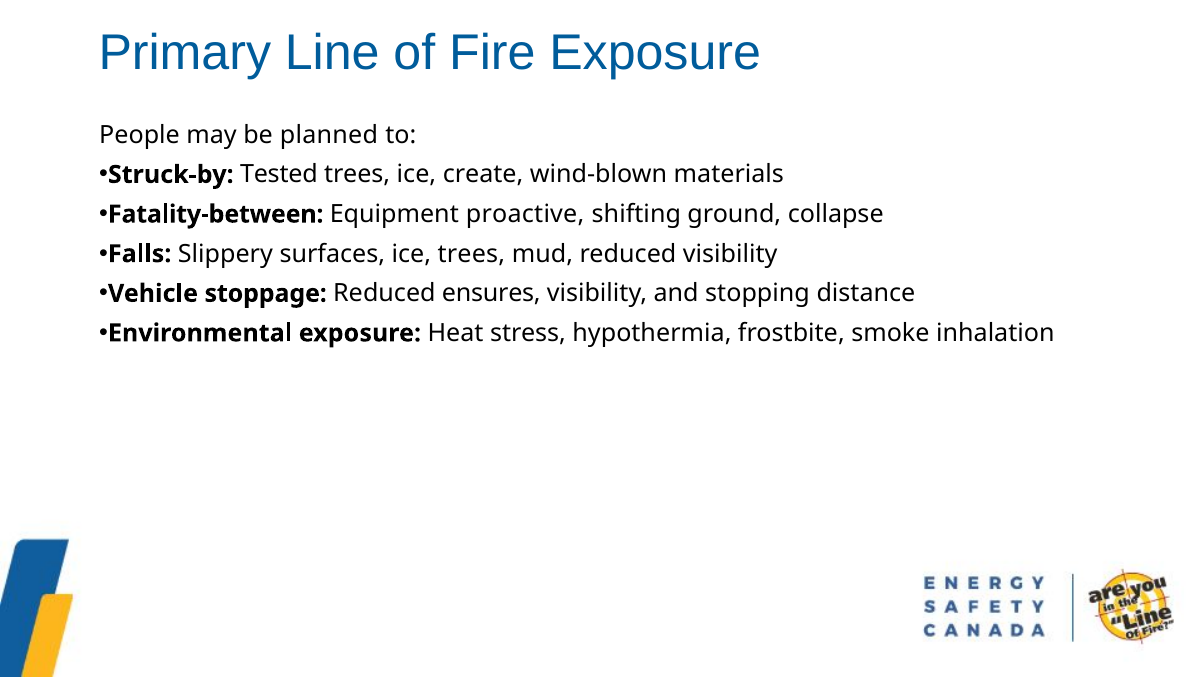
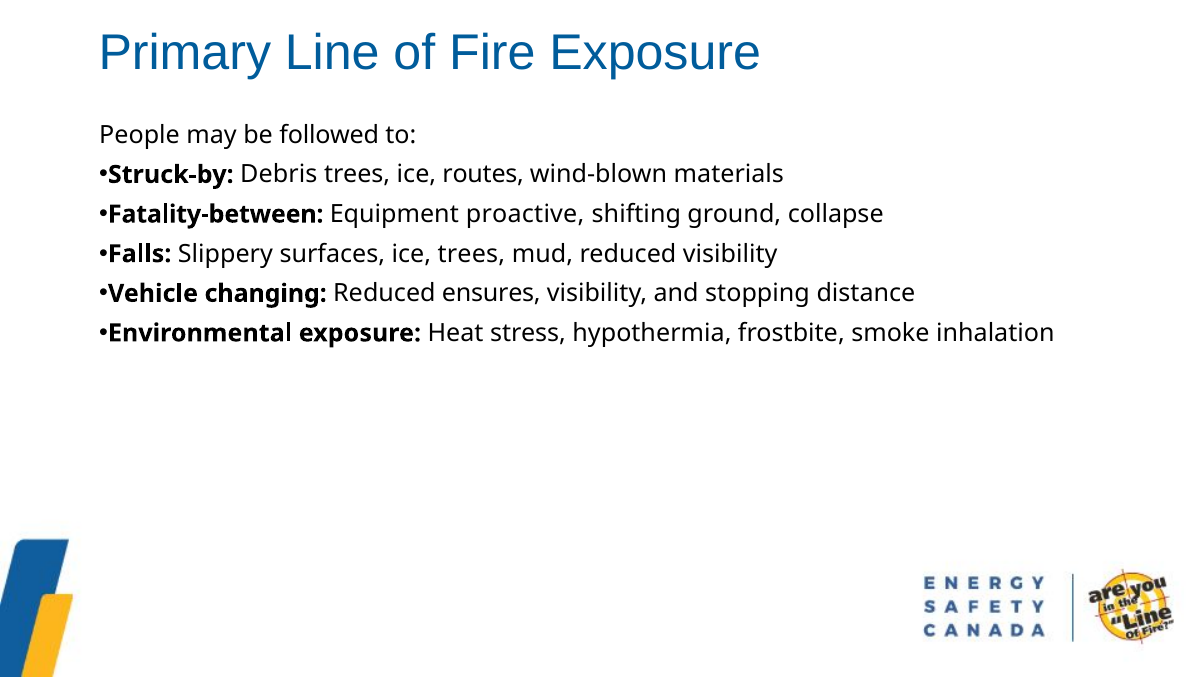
planned: planned -> followed
Tested: Tested -> Debris
create: create -> routes
stoppage: stoppage -> changing
